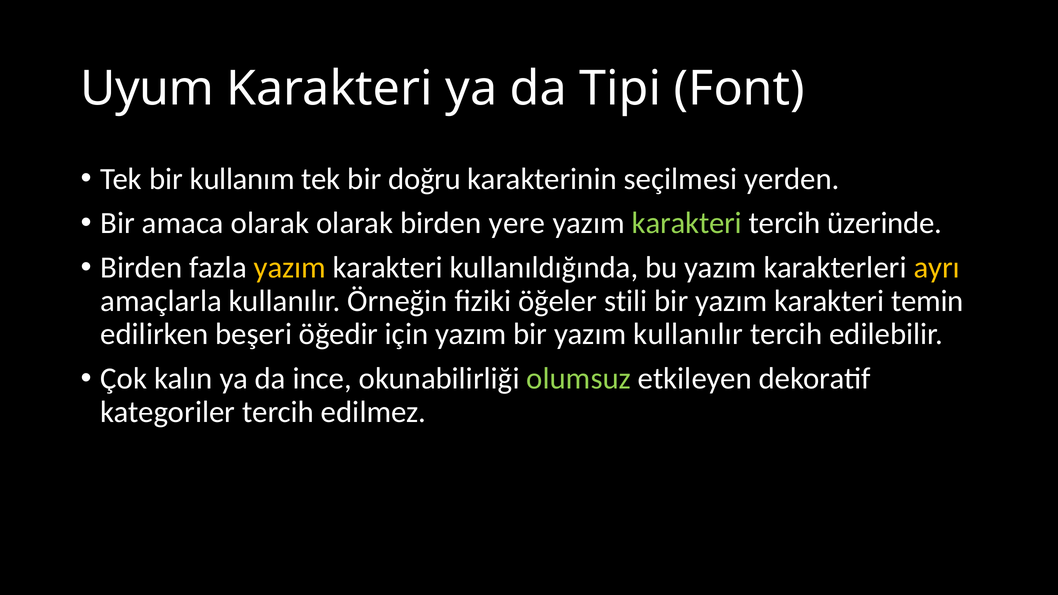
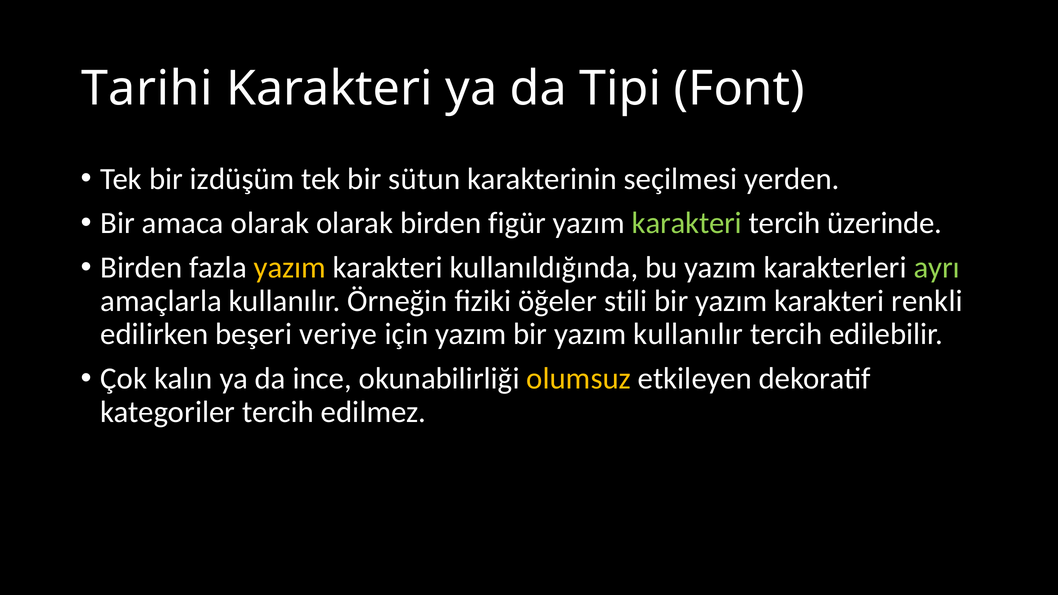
Uyum: Uyum -> Tarihi
kullanım: kullanım -> izdüşüm
doğru: doğru -> sütun
yere: yere -> figür
ayrı colour: yellow -> light green
temin: temin -> renkli
öğedir: öğedir -> veriye
olumsuz colour: light green -> yellow
